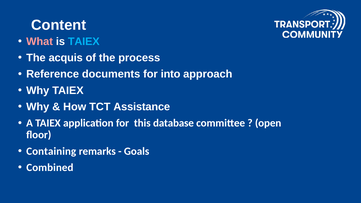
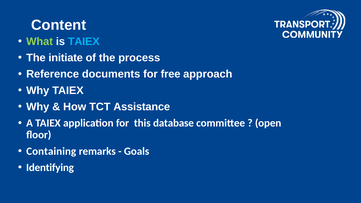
What colour: pink -> light green
acquis: acquis -> initiate
into: into -> free
Combined: Combined -> Identifying
